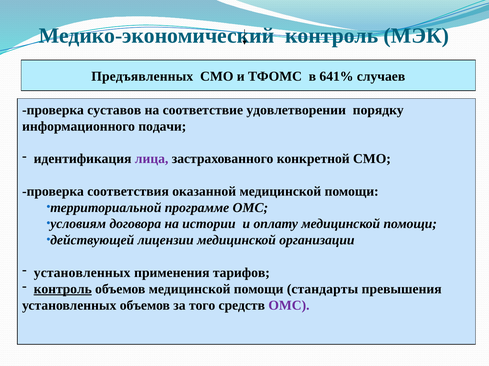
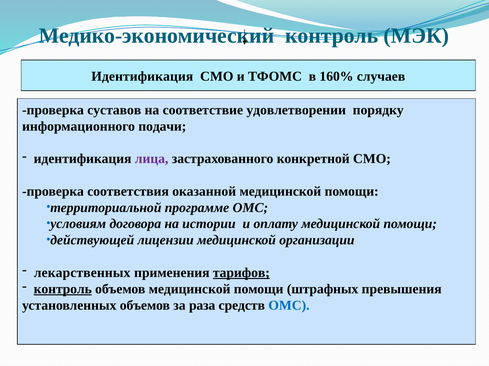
Предъявленных at (142, 76): Предъявленных -> Идентификация
641%: 641% -> 160%
установленных at (82, 273): установленных -> лекарственных
тарифов underline: none -> present
стандарты: стандарты -> штрафных
того: того -> раза
ОМС at (289, 306) colour: purple -> blue
